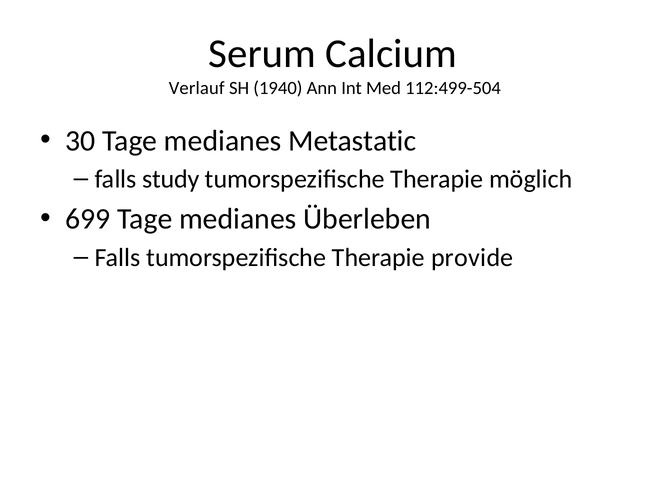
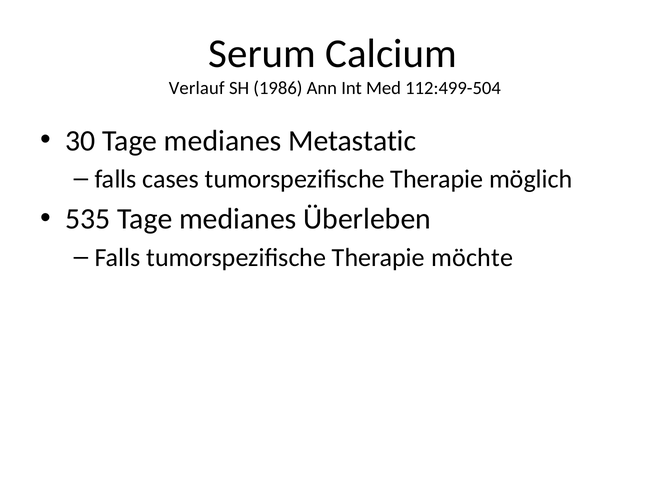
1940: 1940 -> 1986
study: study -> cases
699: 699 -> 535
provide: provide -> möchte
